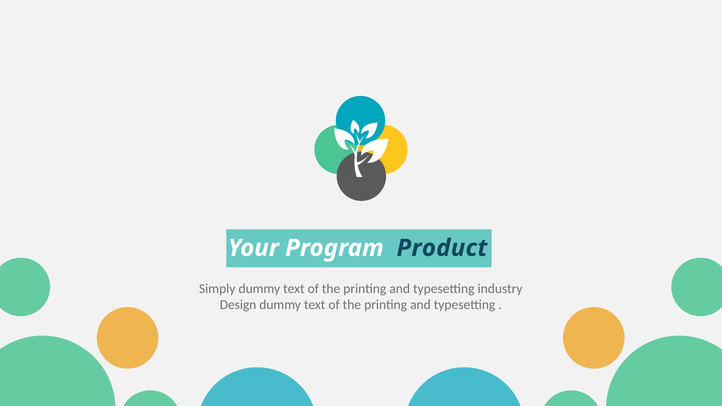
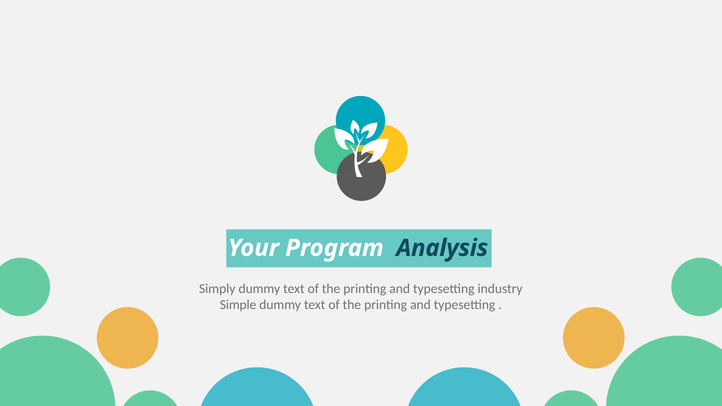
Product: Product -> Analysis
Design: Design -> Simple
